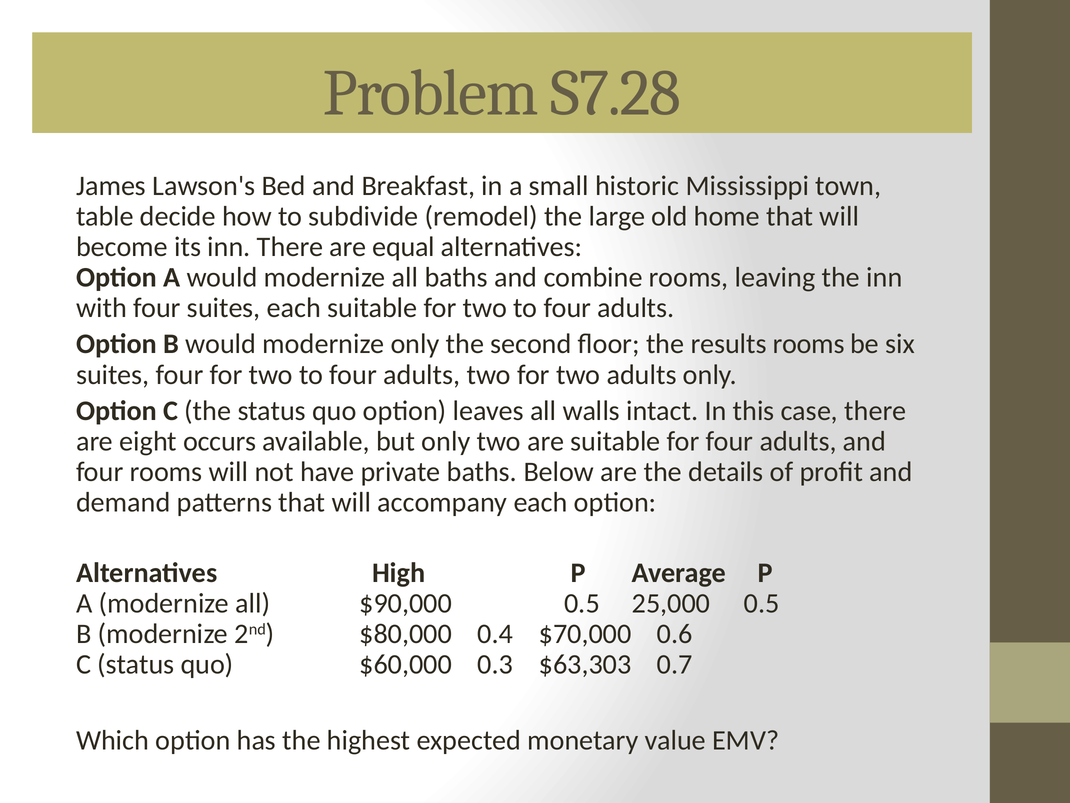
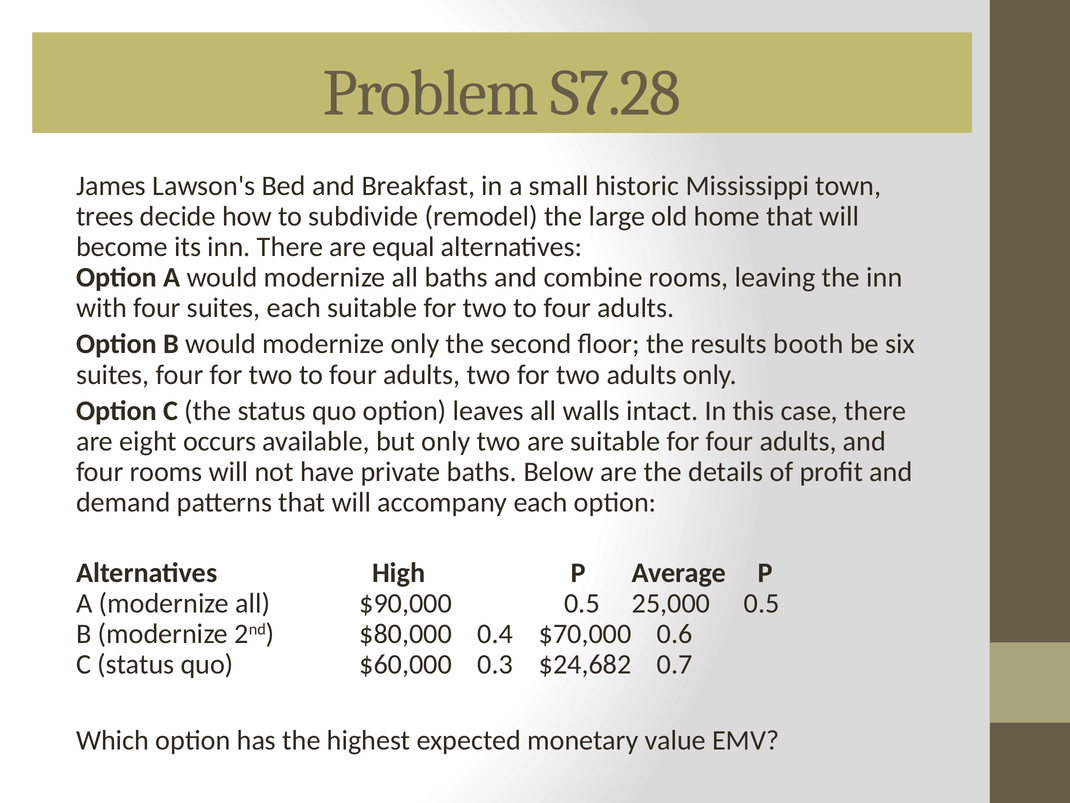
table: table -> trees
results rooms: rooms -> booth
$63,303: $63,303 -> $24,682
